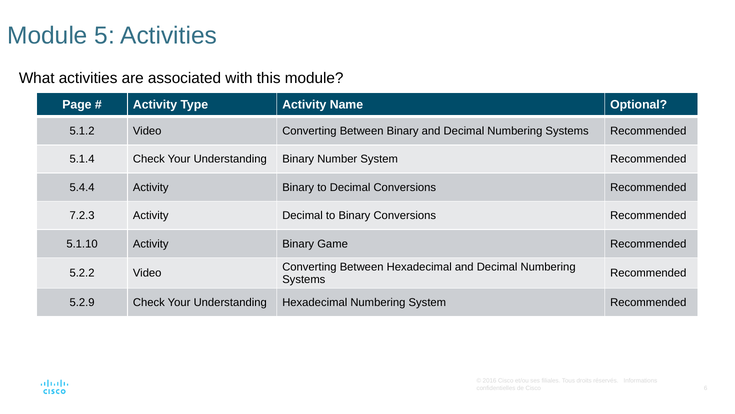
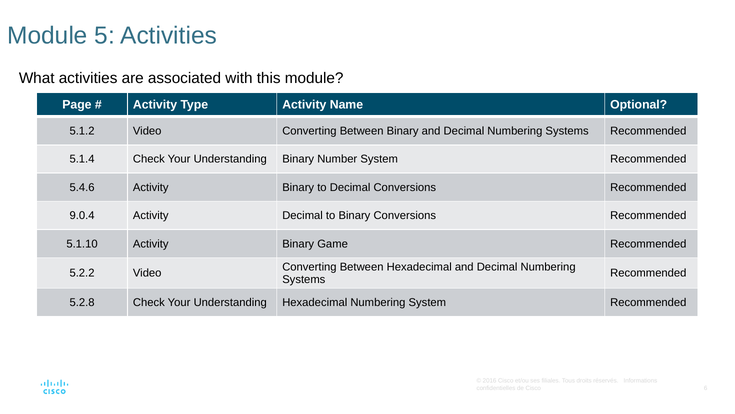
5.4.4: 5.4.4 -> 5.4.6
7.2.3: 7.2.3 -> 9.0.4
5.2.9: 5.2.9 -> 5.2.8
